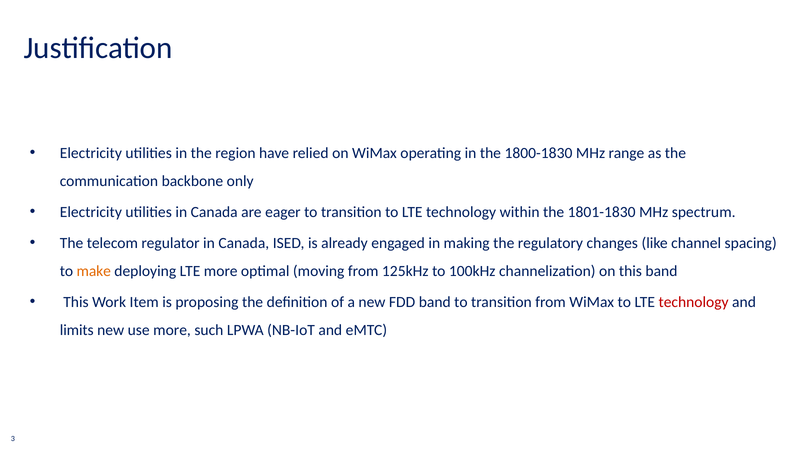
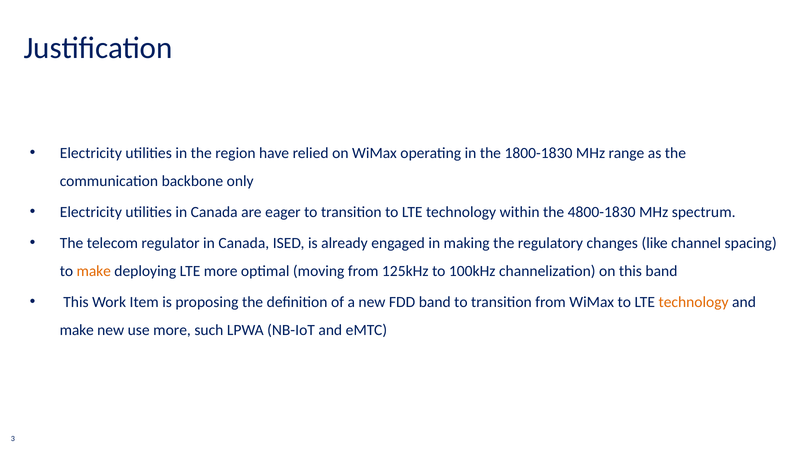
1801-1830: 1801-1830 -> 4800-1830
technology at (694, 302) colour: red -> orange
limits at (77, 330): limits -> make
